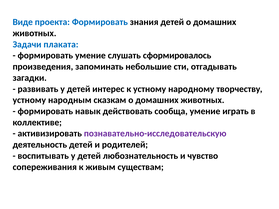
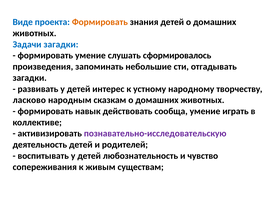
Формировать at (100, 22) colour: blue -> orange
Задачи плаката: плаката -> загадки
устному at (29, 100): устному -> ласково
